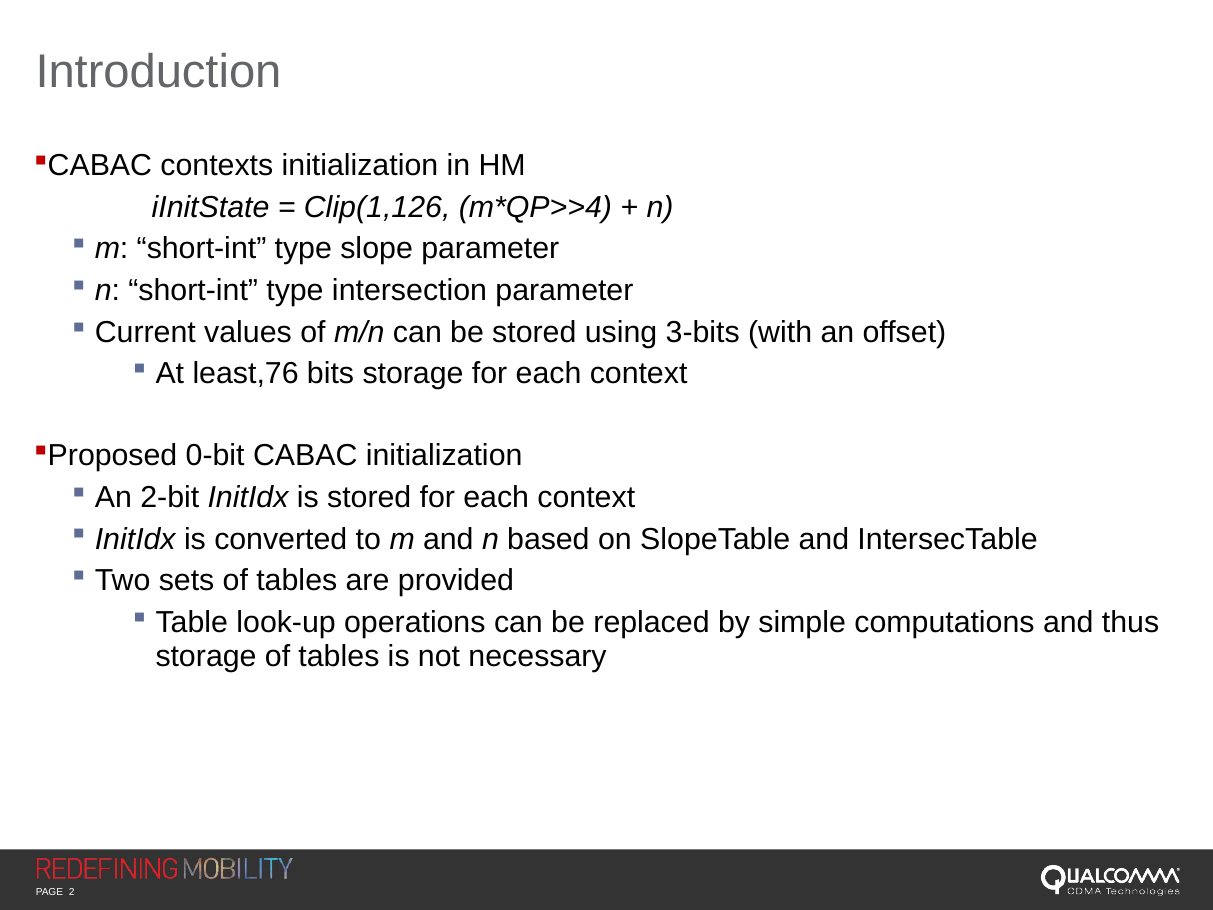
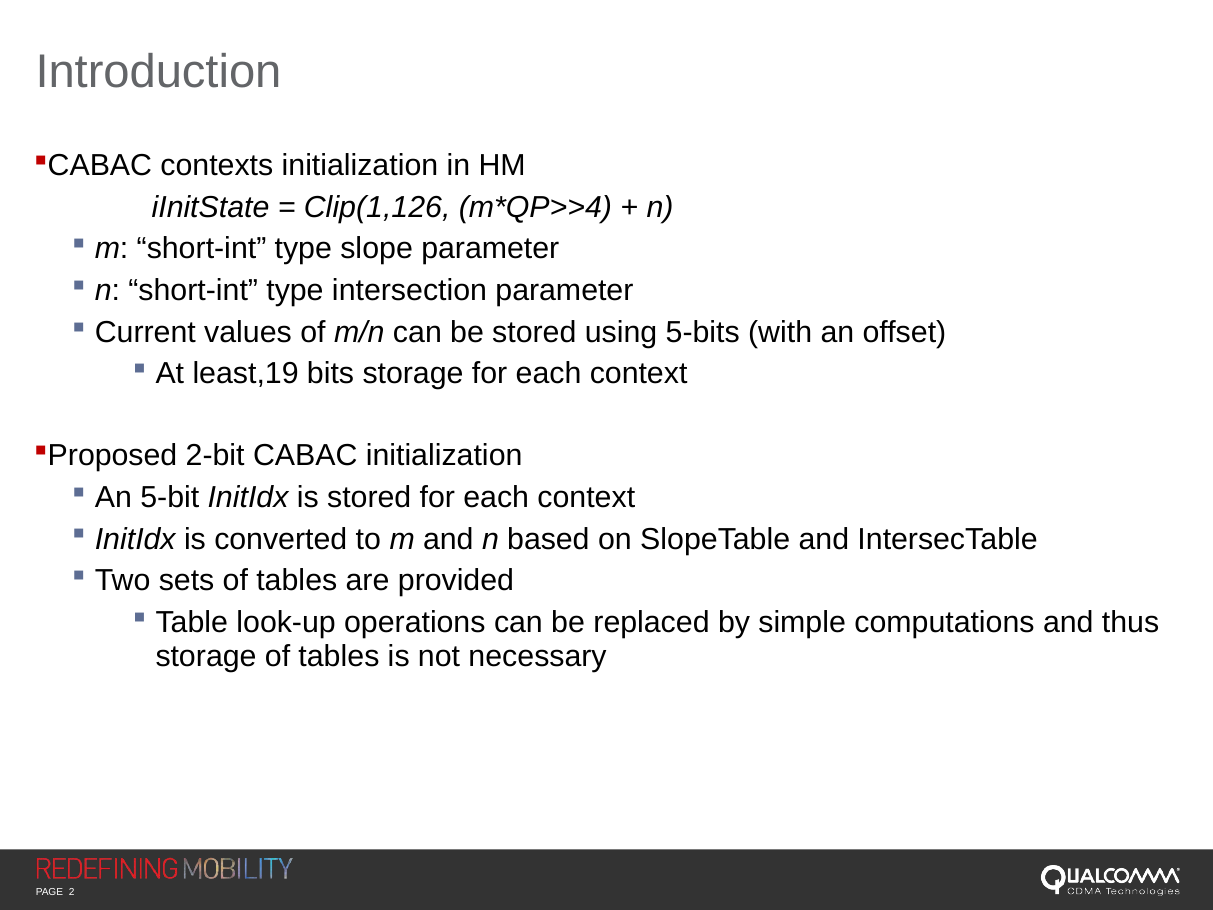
3-bits: 3-bits -> 5-bits
least,76: least,76 -> least,19
0-bit: 0-bit -> 2-bit
2-bit: 2-bit -> 5-bit
